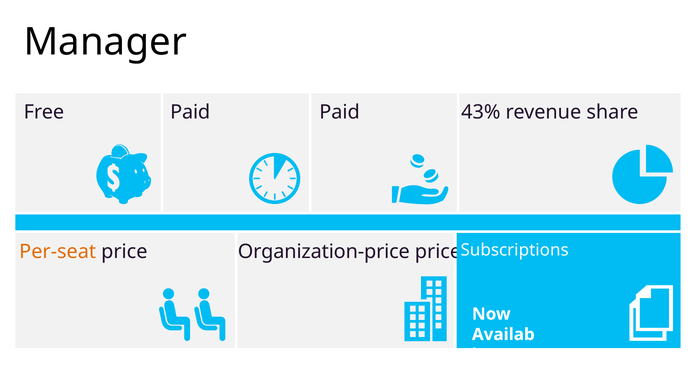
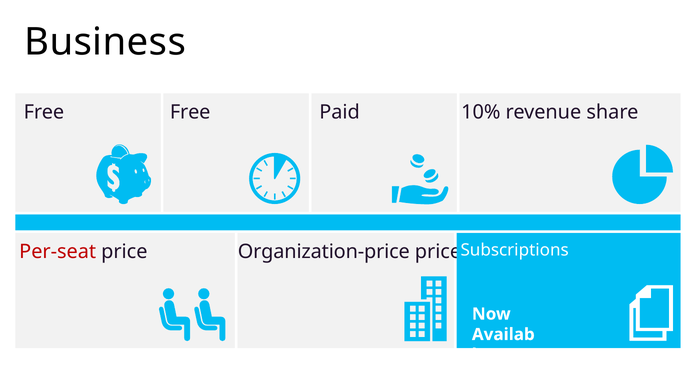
Manager: Manager -> Business
Free Paid: Paid -> Free
43%: 43% -> 10%
Per-seat colour: orange -> red
